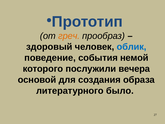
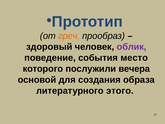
облик colour: blue -> purple
немой: немой -> место
было: было -> этого
